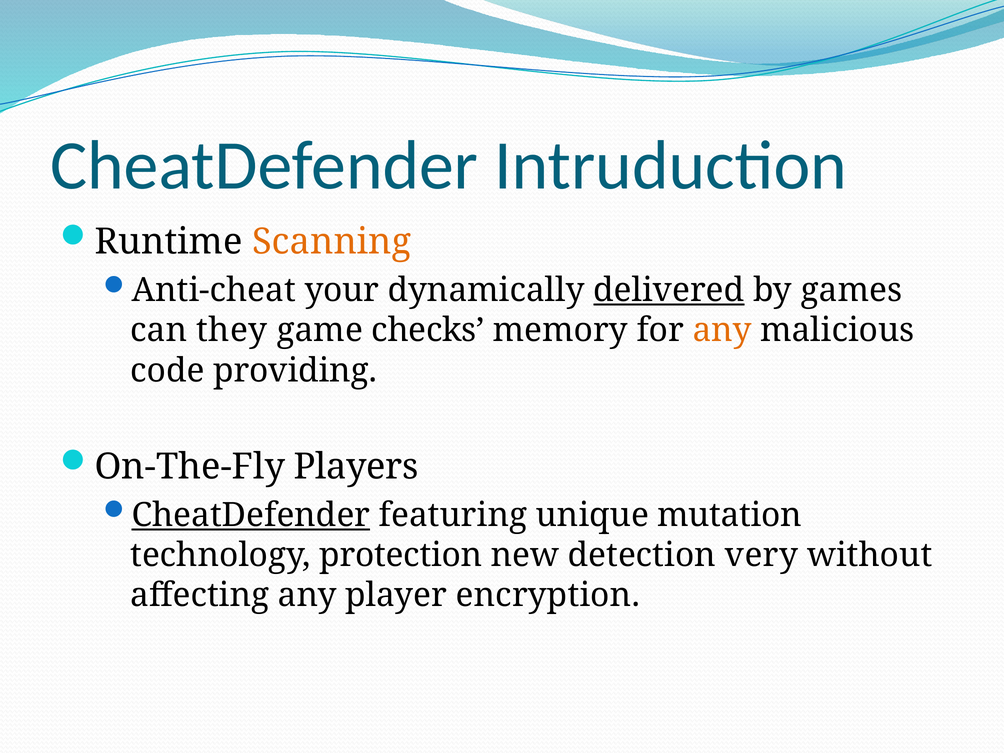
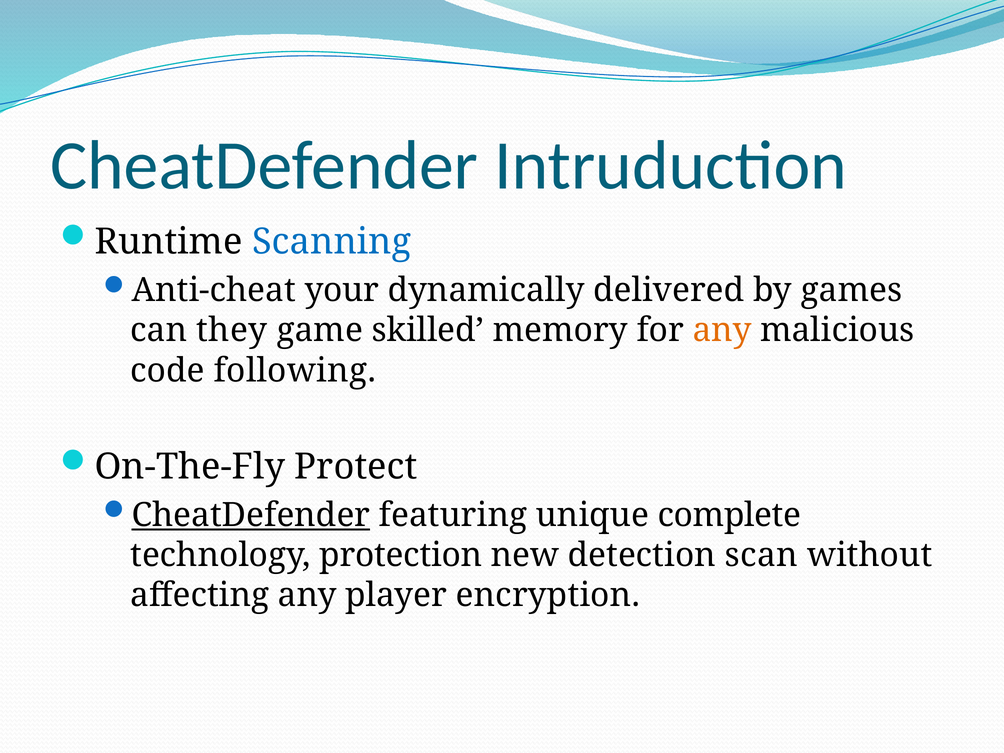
Scanning colour: orange -> blue
delivered underline: present -> none
checks: checks -> skilled
providing: providing -> following
Players: Players -> Protect
mutation: mutation -> complete
very: very -> scan
